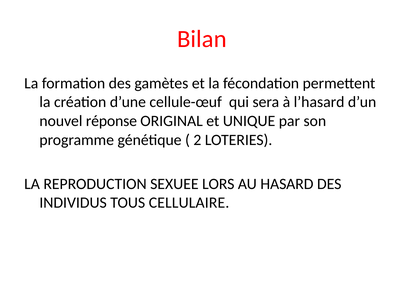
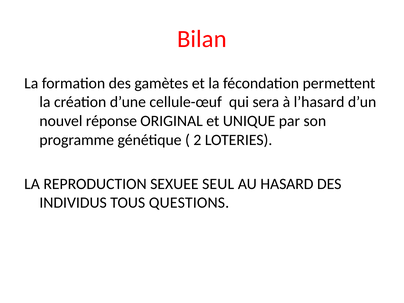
LORS: LORS -> SEUL
CELLULAIRE: CELLULAIRE -> QUESTIONS
